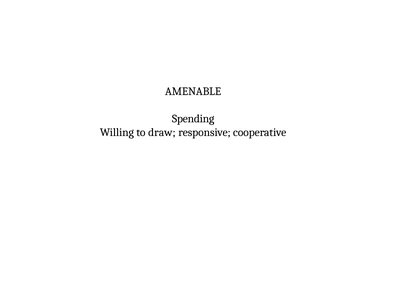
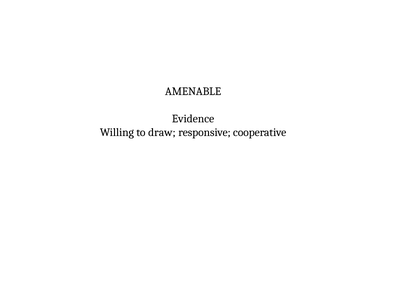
Spending: Spending -> Evidence
